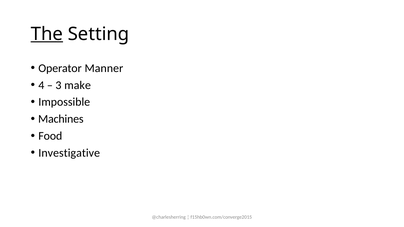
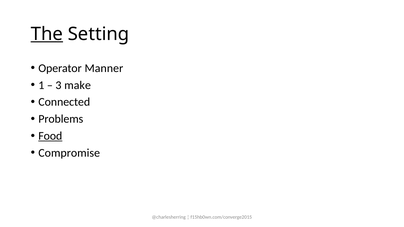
4: 4 -> 1
Impossible: Impossible -> Connected
Machines: Machines -> Problems
Food underline: none -> present
Investigative: Investigative -> Compromise
